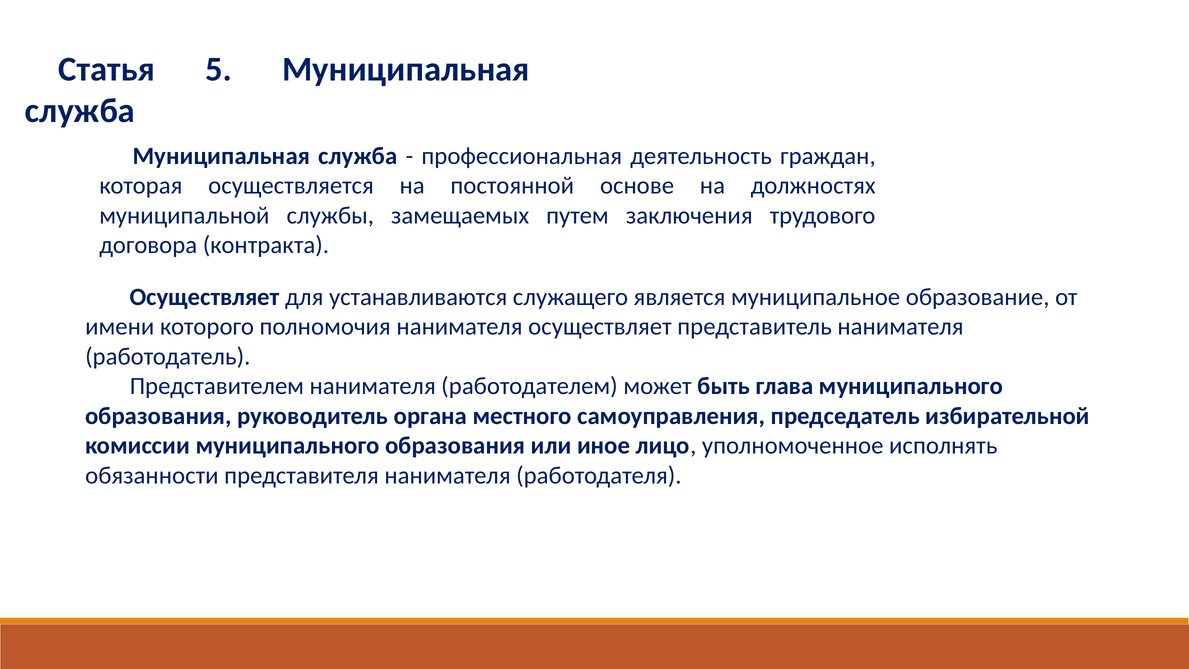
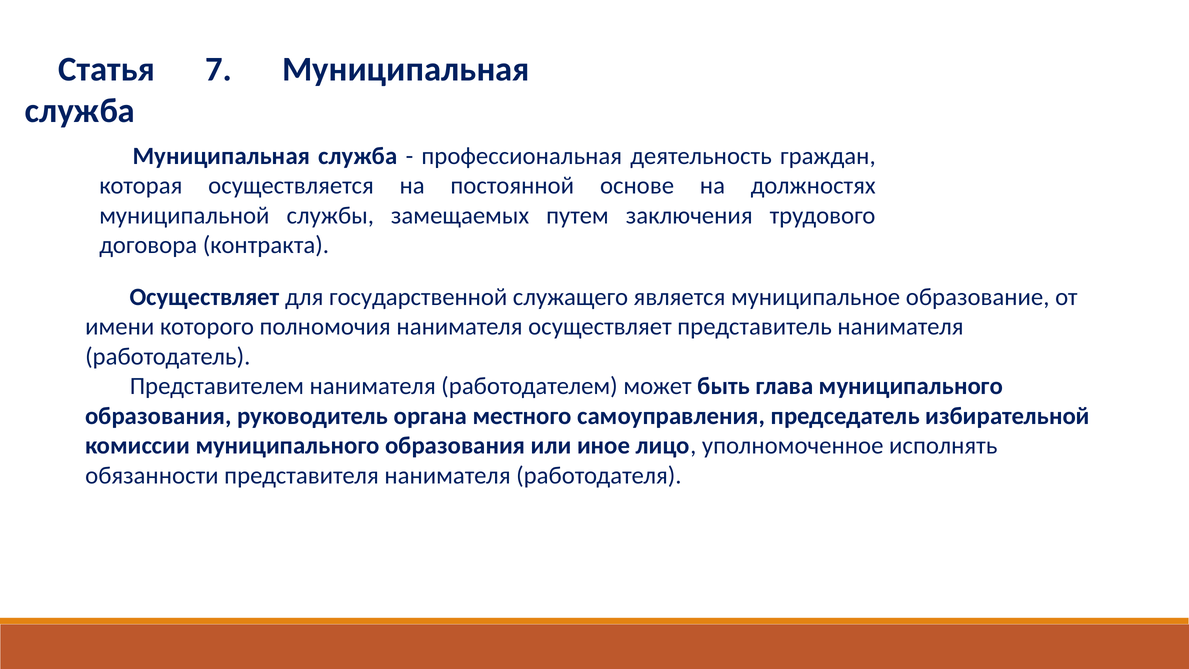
5: 5 -> 7
устанавливаются: устанавливаются -> государственной
